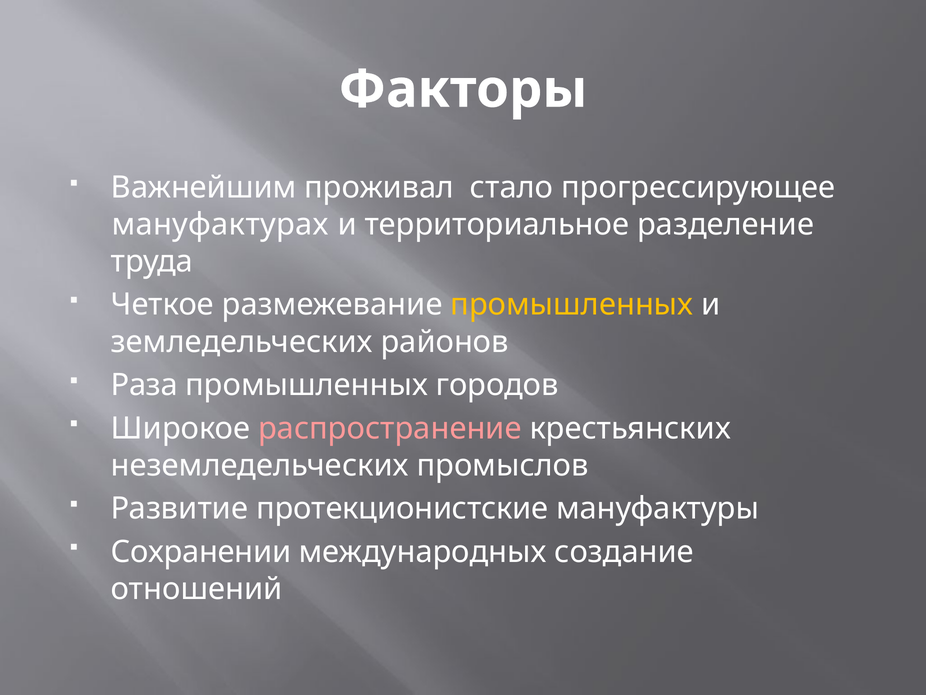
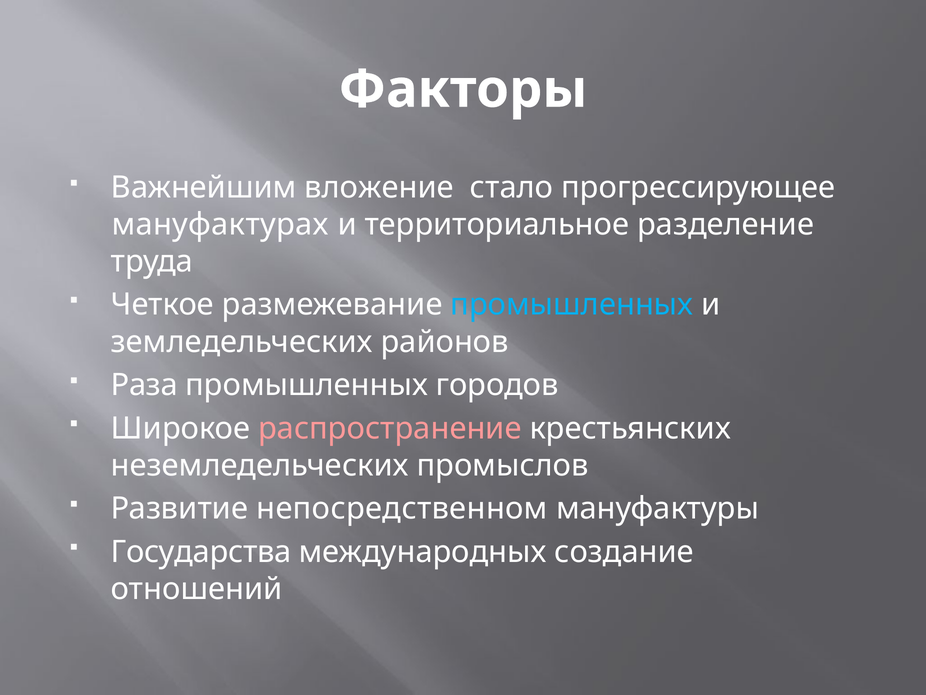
проживал: проживал -> вложение
промышленных at (572, 305) colour: yellow -> light blue
протекционистские: протекционистские -> непосредственном
Сохранении: Сохранении -> Государства
